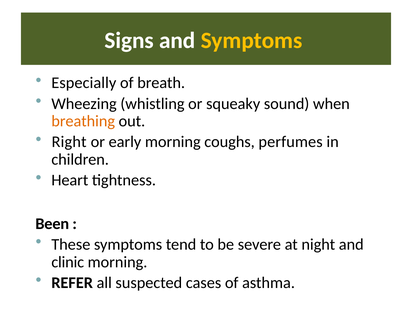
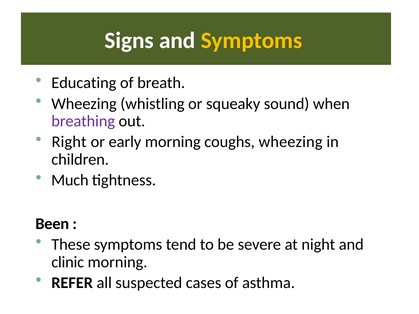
Especially: Especially -> Educating
breathing colour: orange -> purple
coughs perfumes: perfumes -> wheezing
Heart: Heart -> Much
